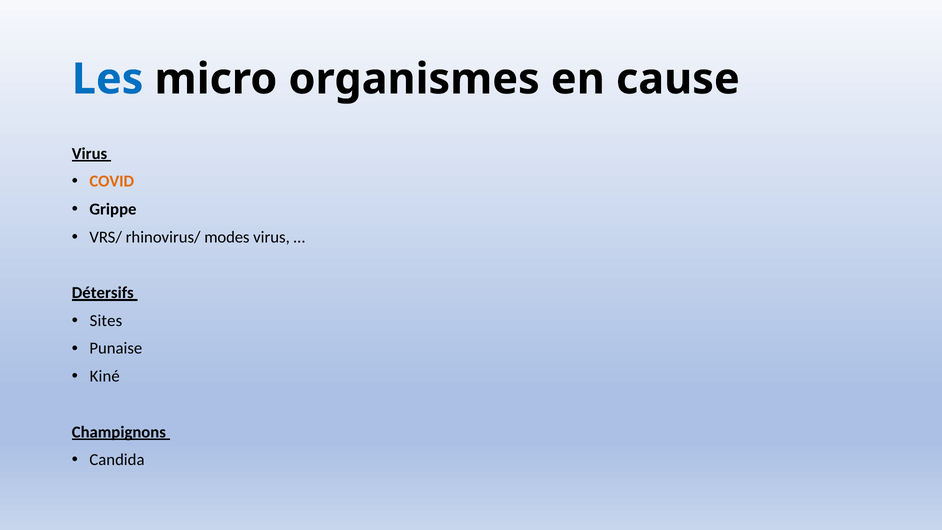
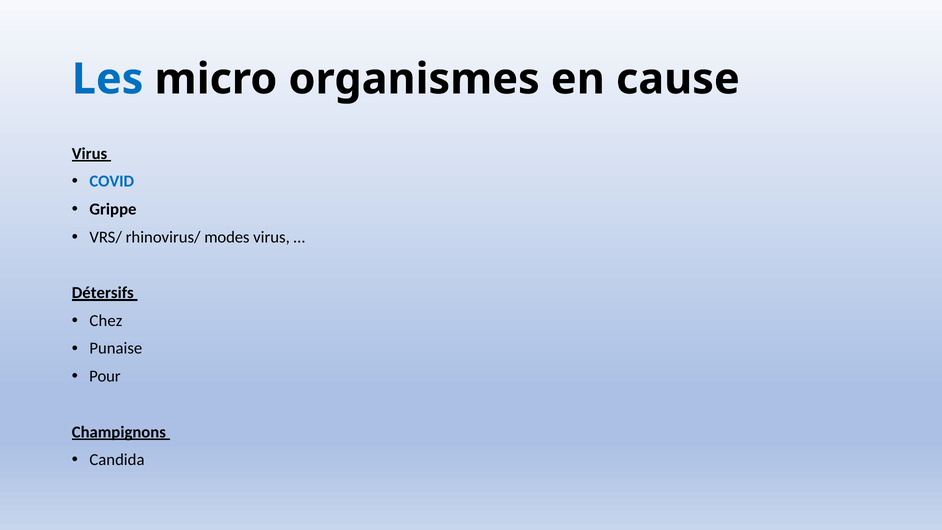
COVID colour: orange -> blue
Sites: Sites -> Chez
Kiné: Kiné -> Pour
